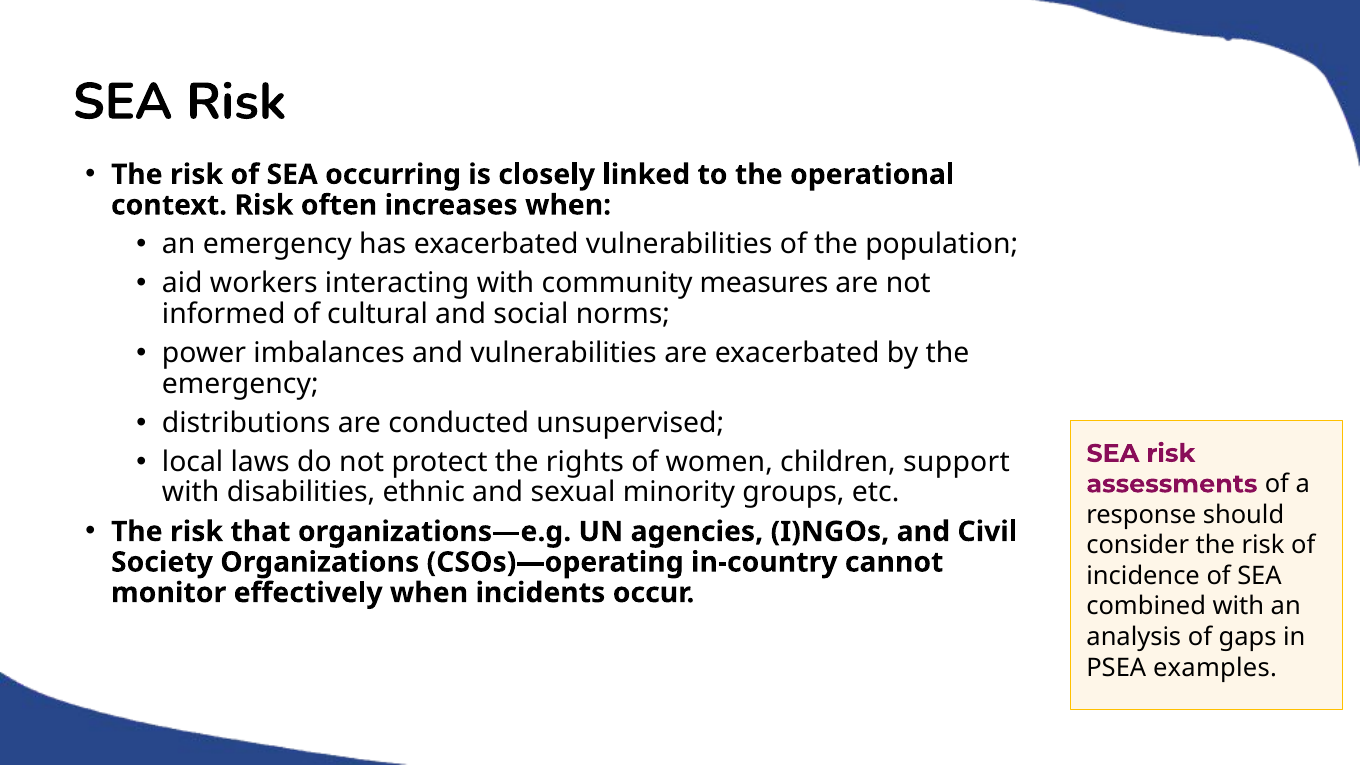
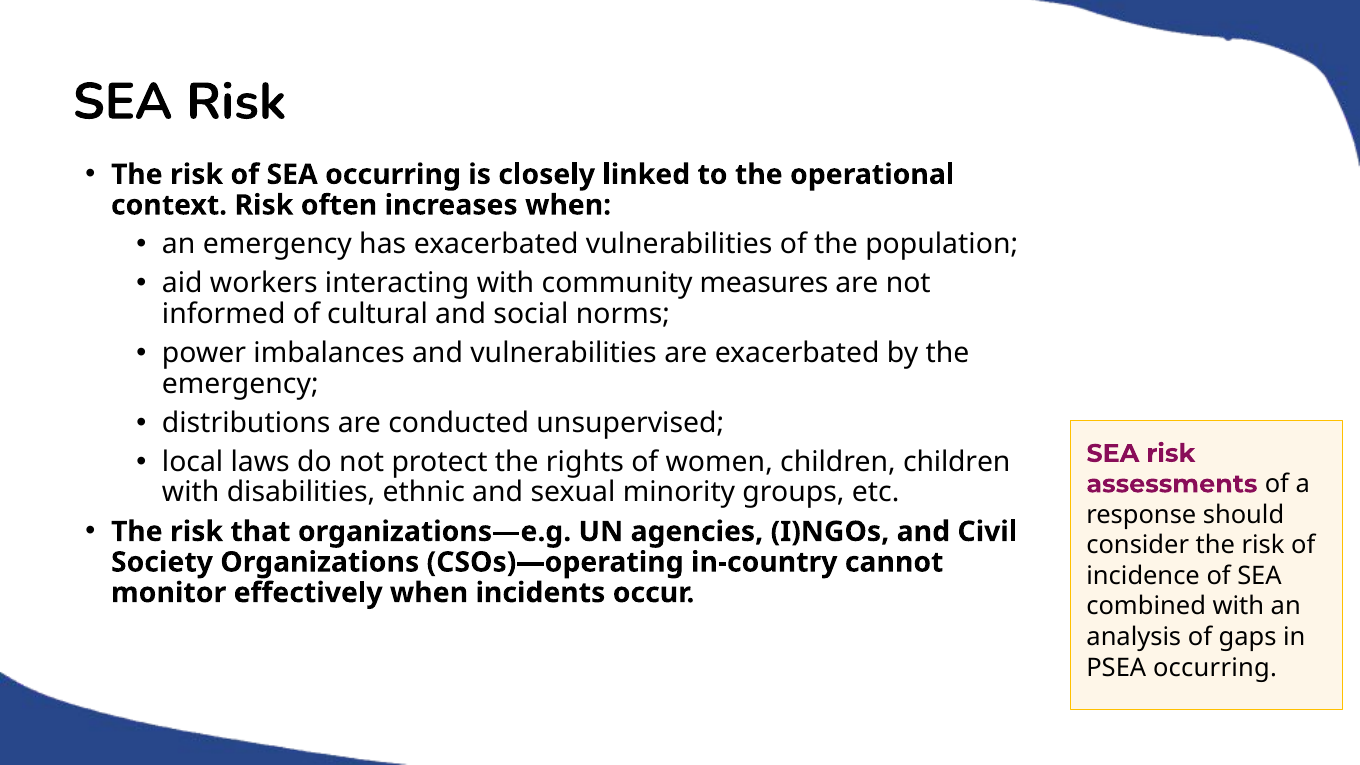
children support: support -> children
PSEA examples: examples -> occurring
